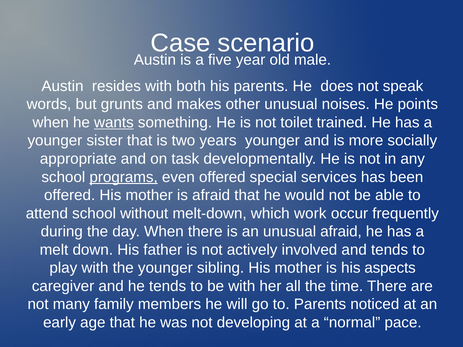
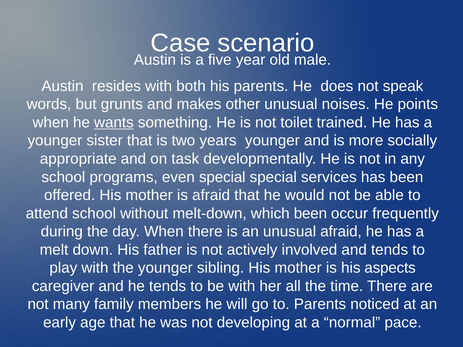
programs underline: present -> none
even offered: offered -> special
which work: work -> been
